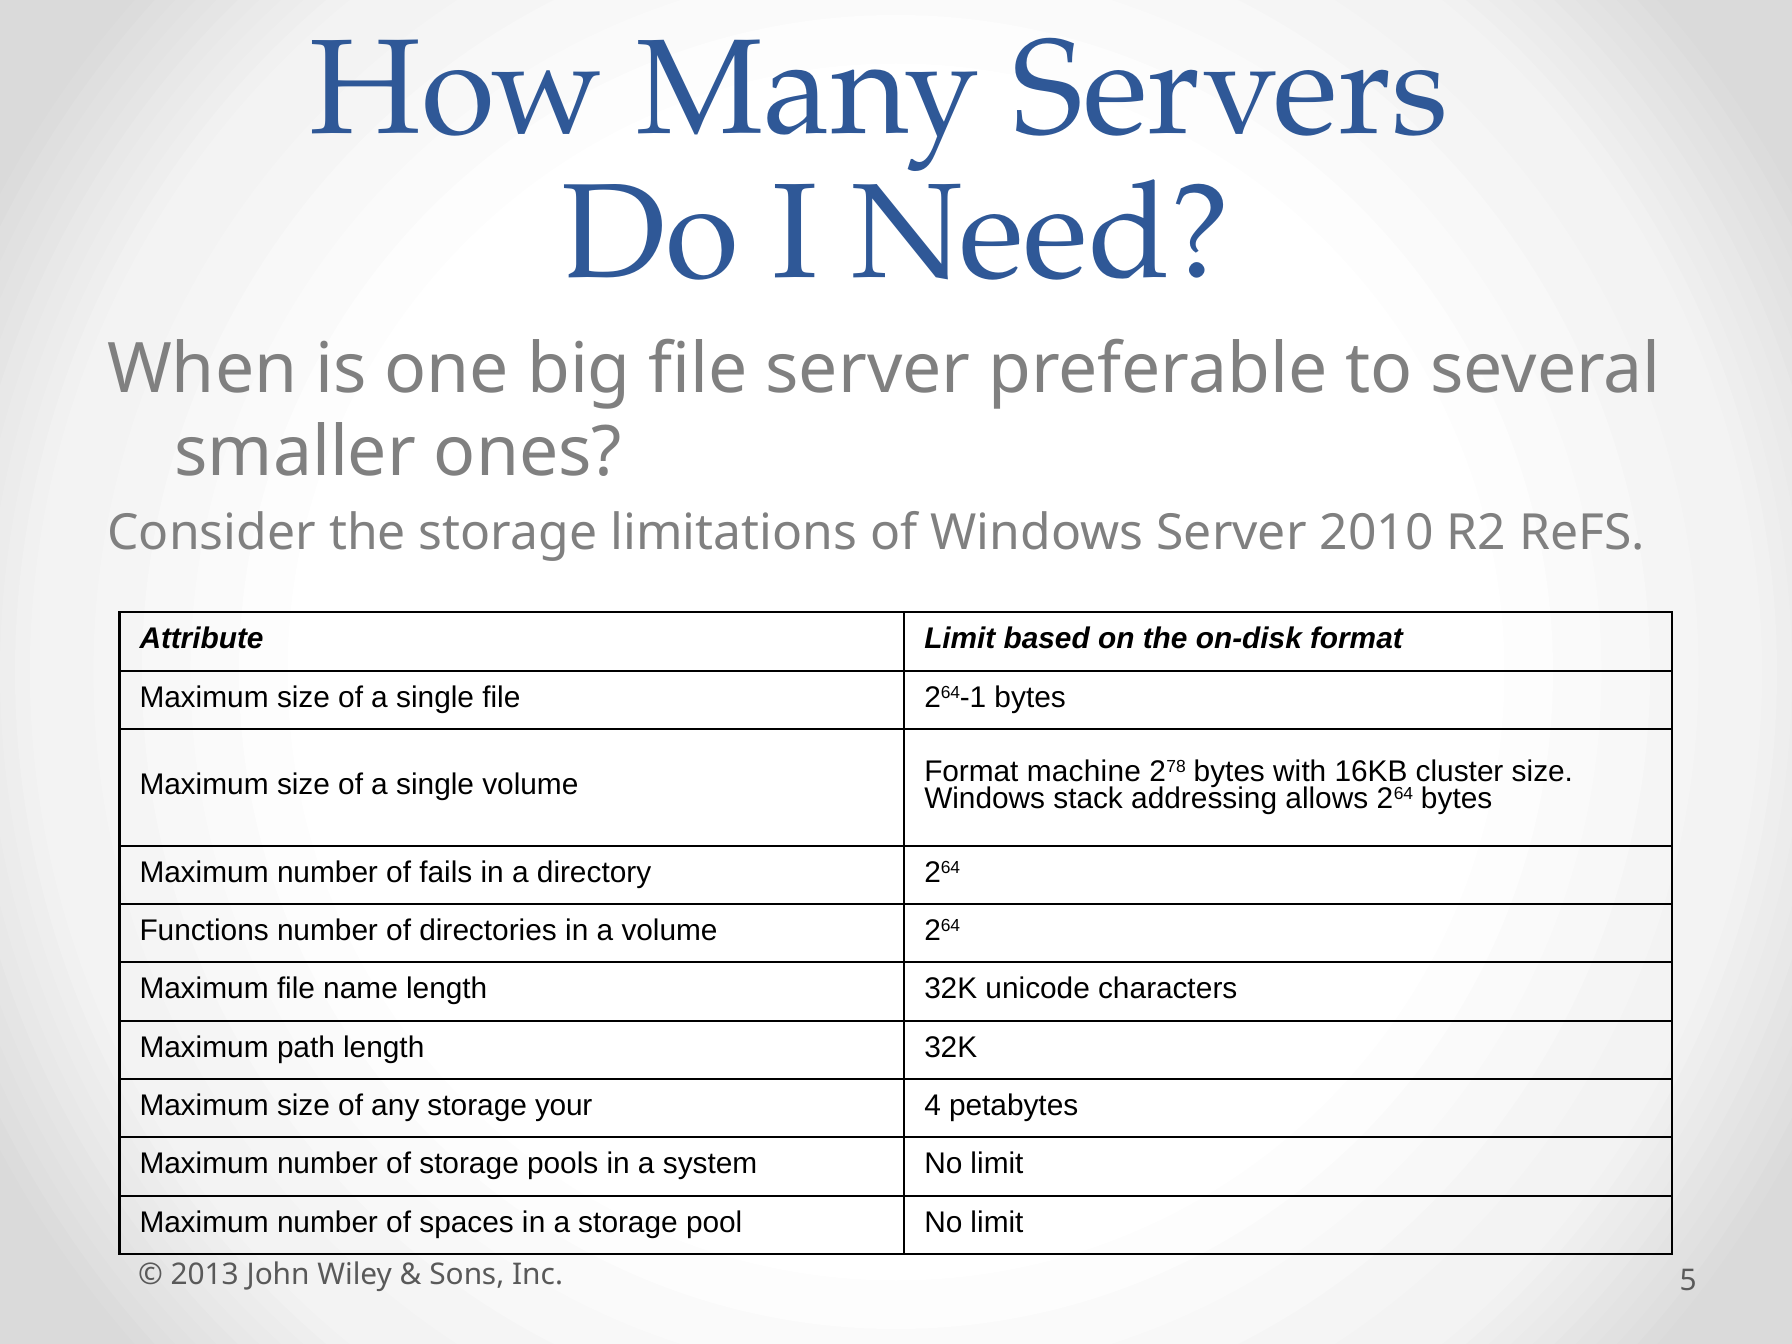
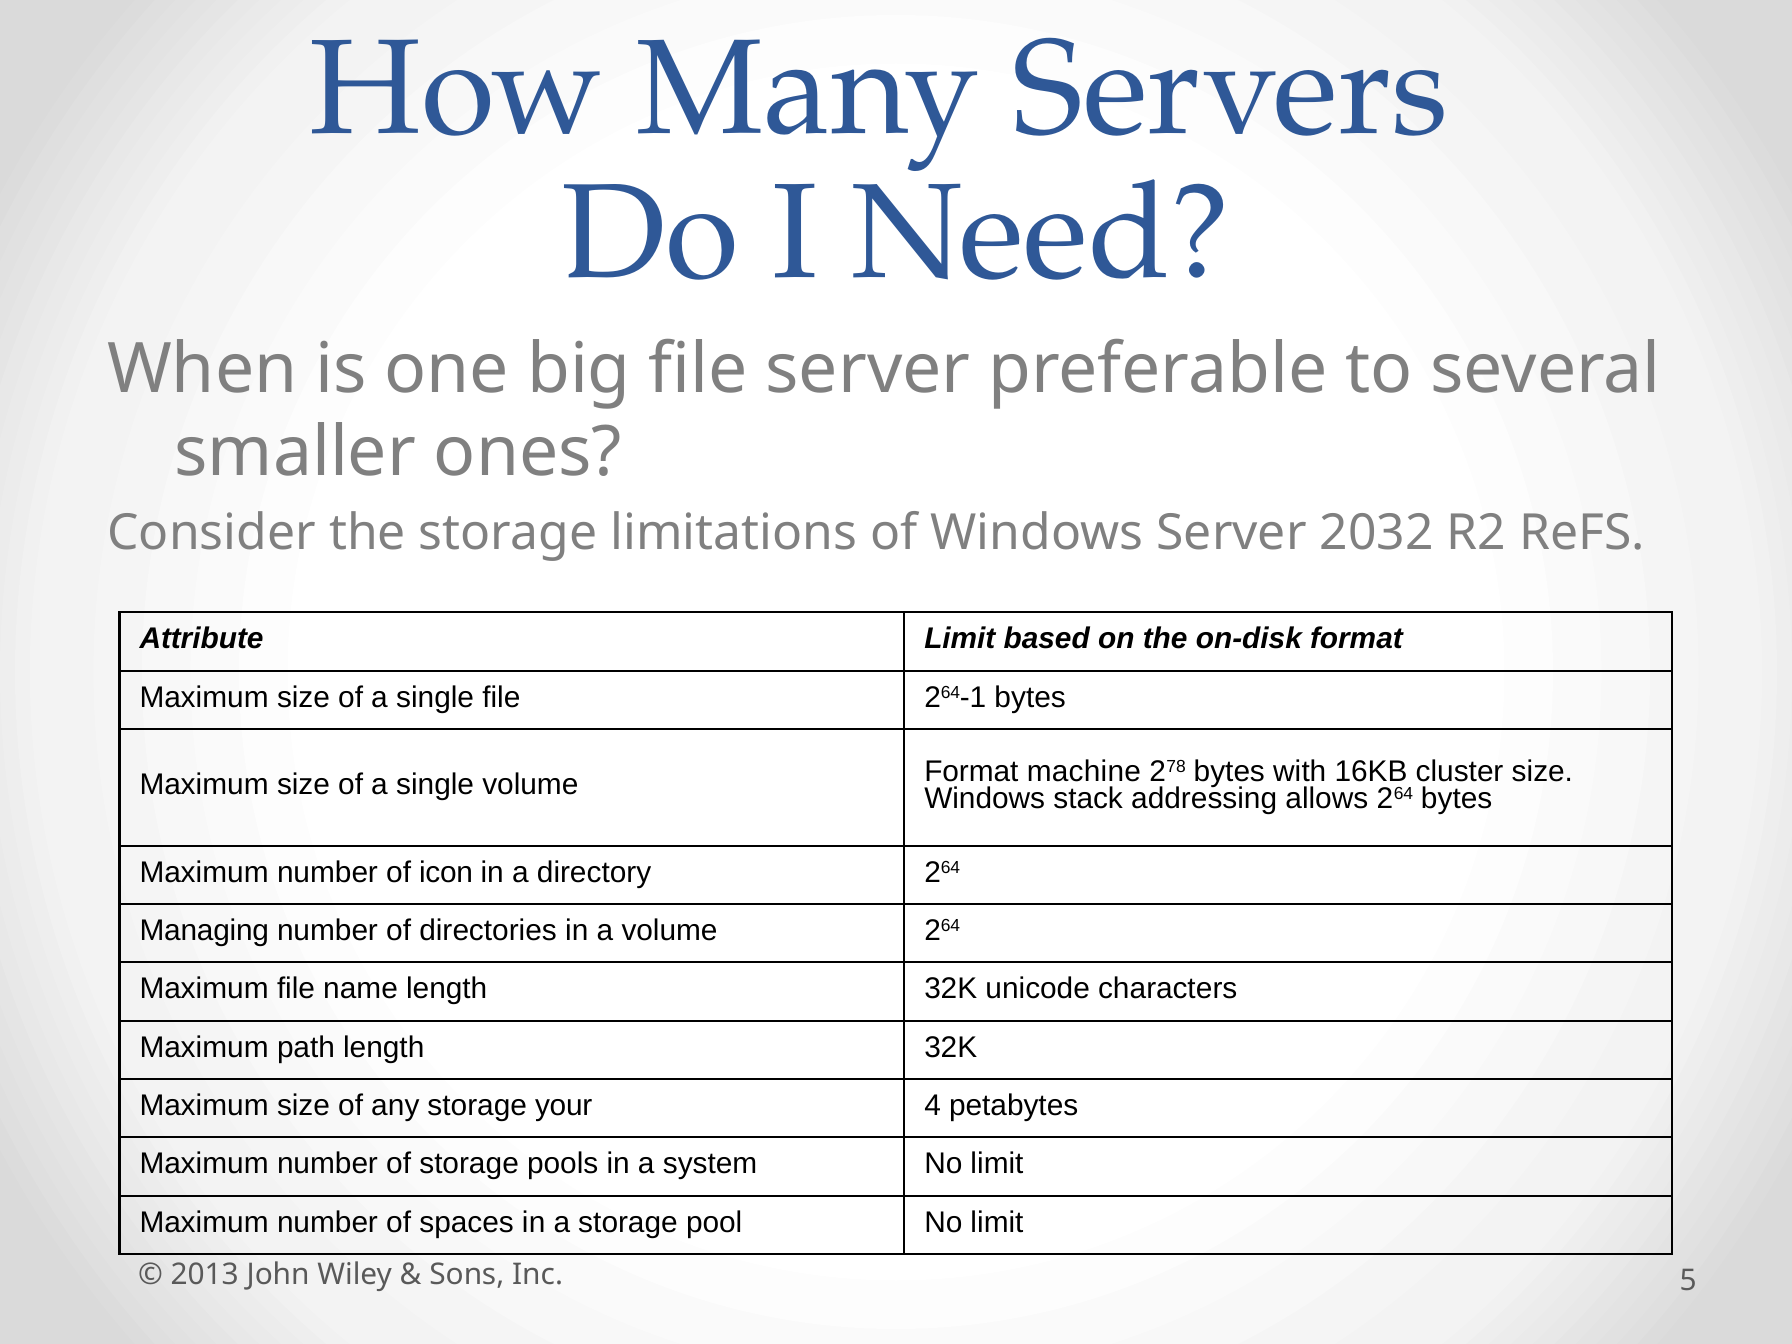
2010: 2010 -> 2032
fails: fails -> icon
Functions: Functions -> Managing
